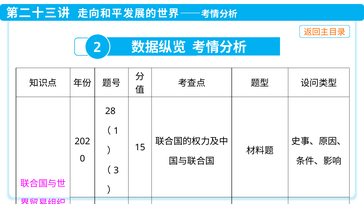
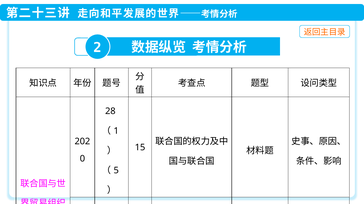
3 at (116, 171): 3 -> 5
